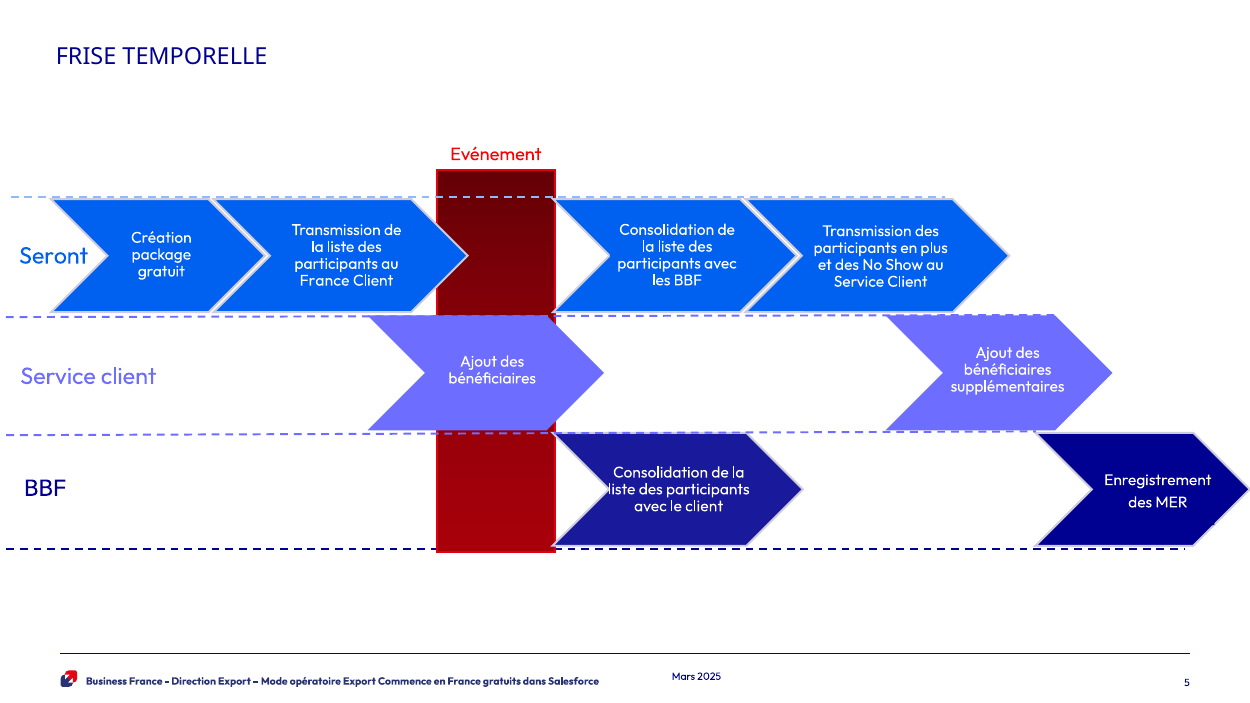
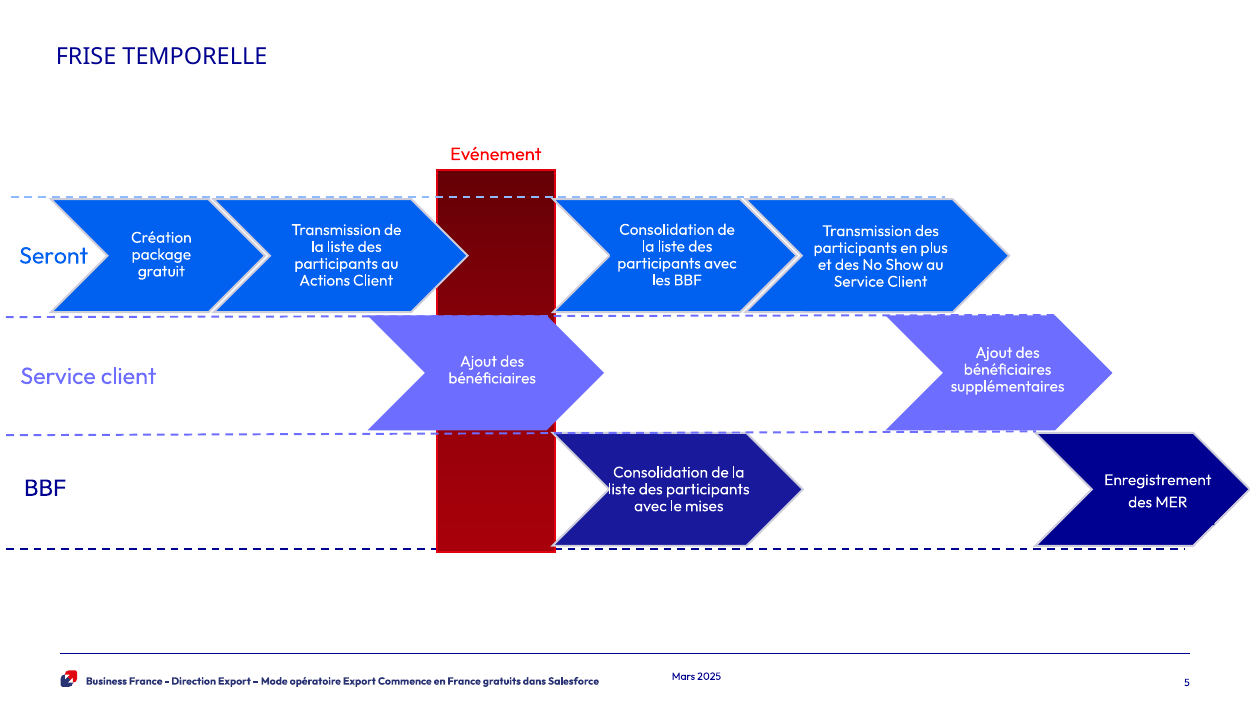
France at (325, 281): France -> Actions
le client: client -> mises
